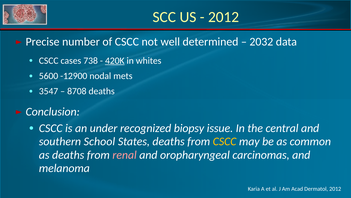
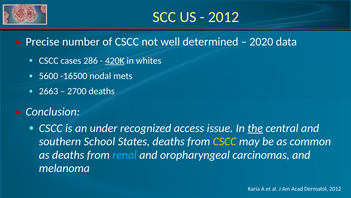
2032: 2032 -> 2020
738: 738 -> 286
-12900: -12900 -> -16500
3547: 3547 -> 2663
8708: 8708 -> 2700
biopsy: biopsy -> access
the underline: none -> present
renal colour: pink -> light blue
